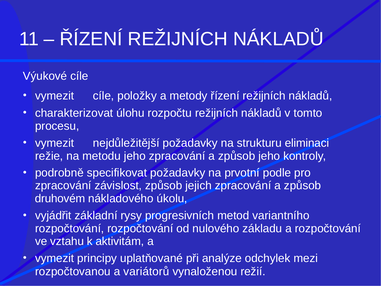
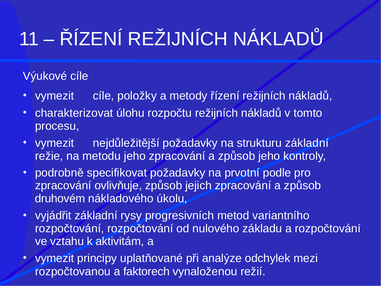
strukturu eliminaci: eliminaci -> základní
závislost: závislost -> ovlivňuje
variátorů: variátorů -> faktorech
